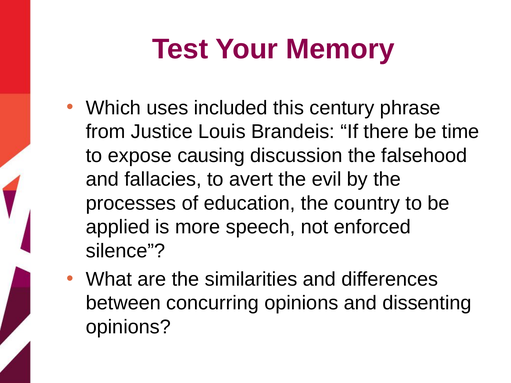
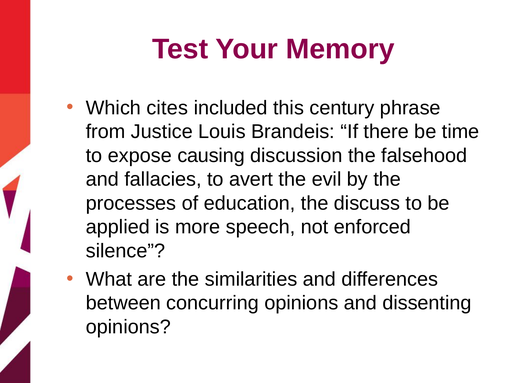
uses: uses -> cites
country: country -> discuss
